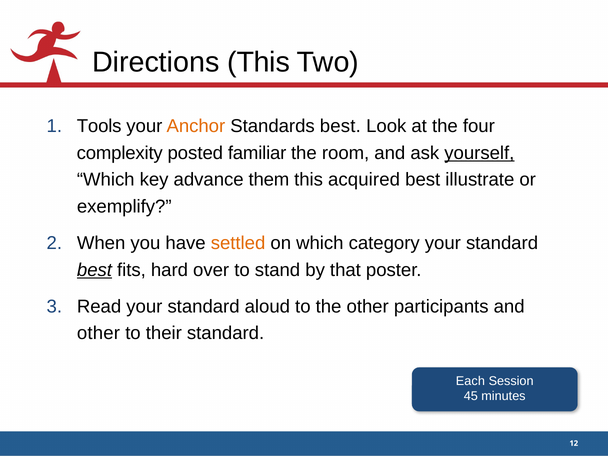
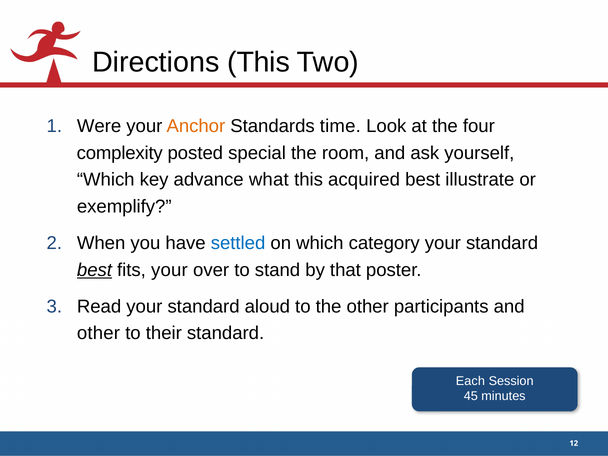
Tools: Tools -> Were
Standards best: best -> time
familiar: familiar -> special
yourself underline: present -> none
them: them -> what
settled colour: orange -> blue
fits hard: hard -> your
